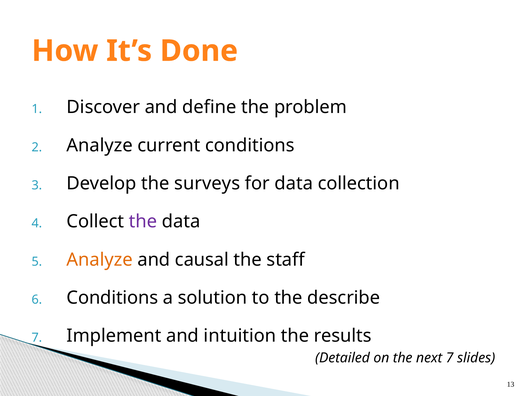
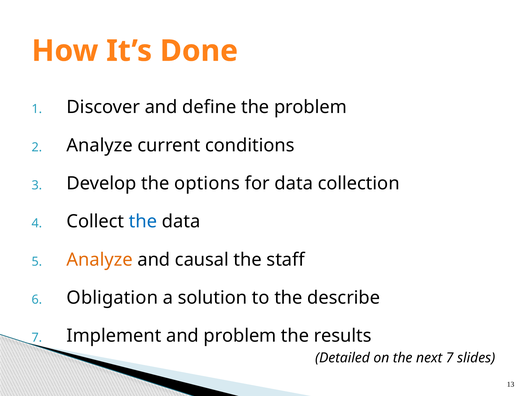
surveys: surveys -> options
the at (143, 221) colour: purple -> blue
Conditions at (112, 297): Conditions -> Obligation
and intuition: intuition -> problem
